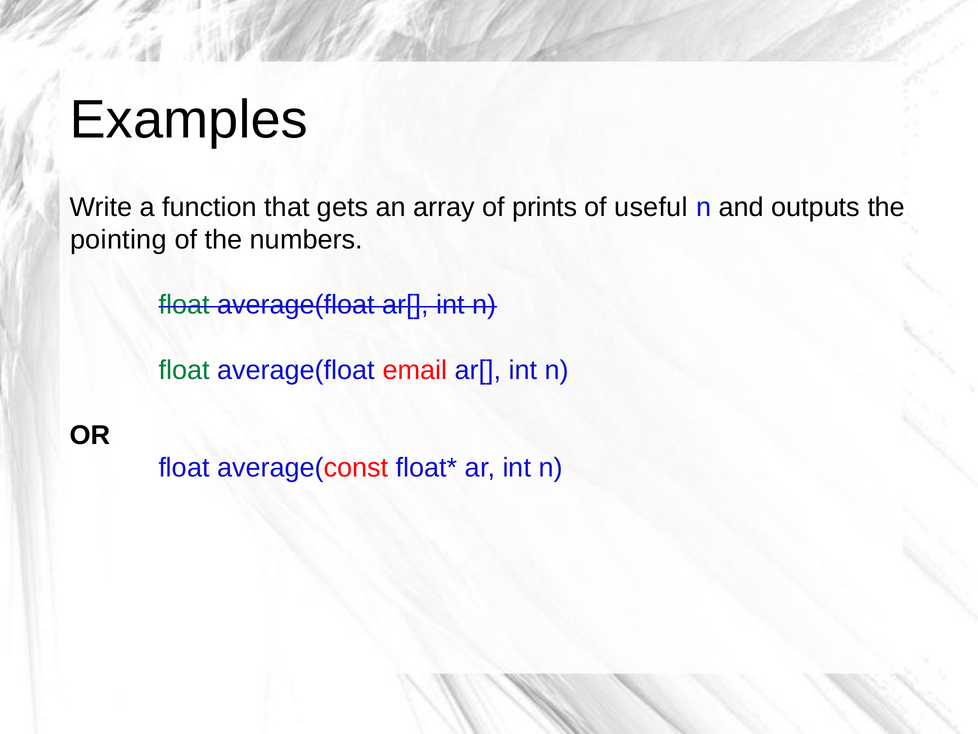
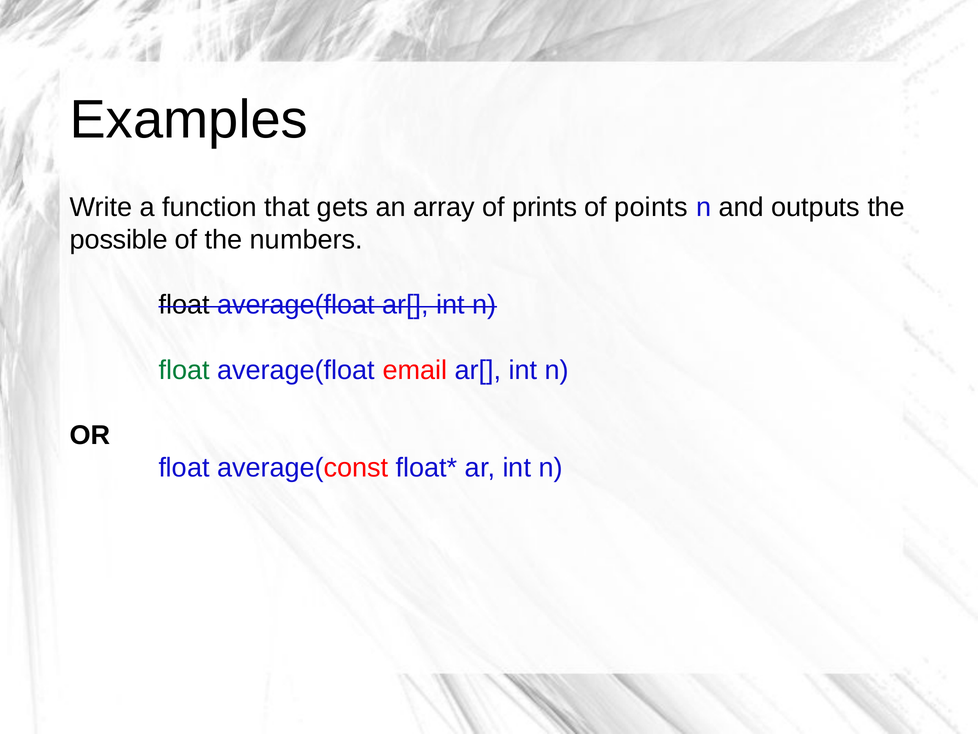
useful: useful -> points
pointing: pointing -> possible
float at (184, 305) colour: green -> black
